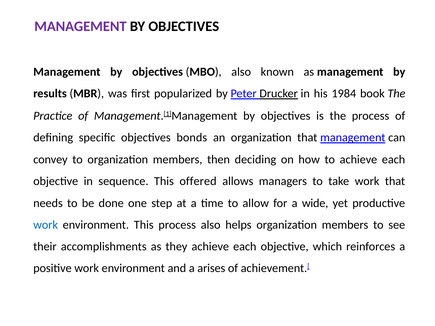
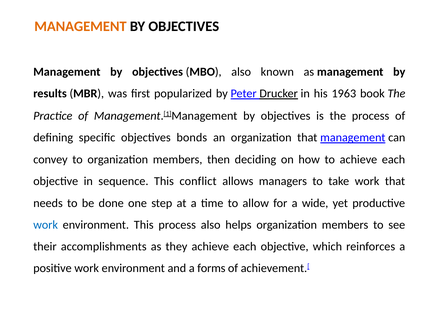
MANAGEMENT at (80, 26) colour: purple -> orange
1984: 1984 -> 1963
offered: offered -> conflict
arises: arises -> forms
